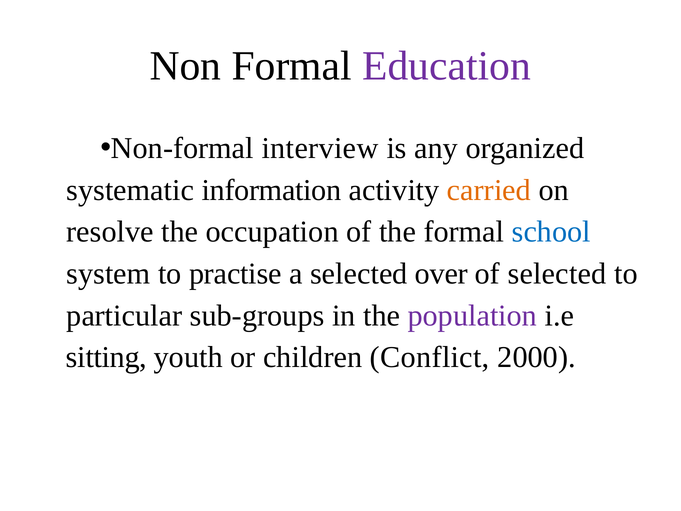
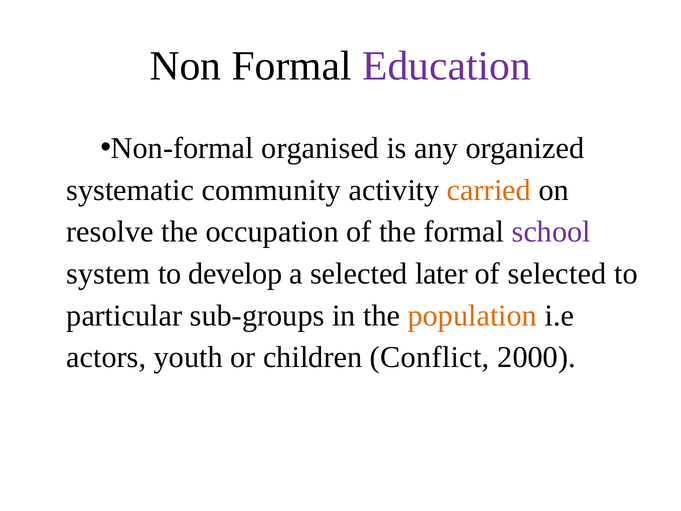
interview: interview -> organised
information: information -> community
school colour: blue -> purple
practise: practise -> develop
over: over -> later
population colour: purple -> orange
sitting: sitting -> actors
